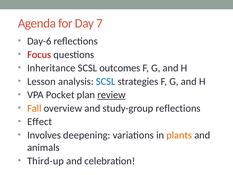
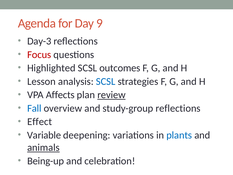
7: 7 -> 9
Day-6: Day-6 -> Day-3
Inheritance: Inheritance -> Highlighted
Pocket: Pocket -> Affects
Fall colour: orange -> blue
Involves: Involves -> Variable
plants colour: orange -> blue
animals underline: none -> present
Third-up: Third-up -> Being-up
